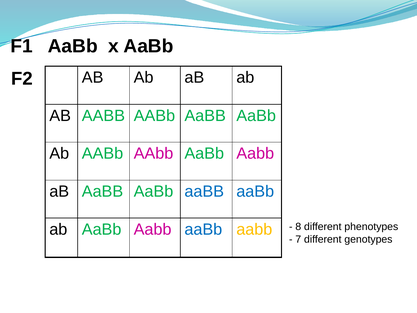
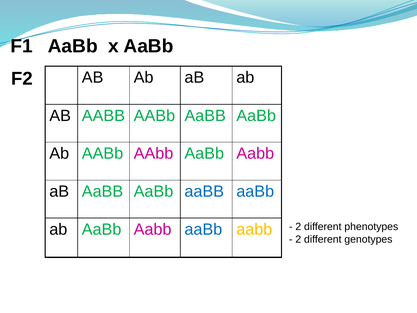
8 at (298, 227): 8 -> 2
7 at (298, 239): 7 -> 2
